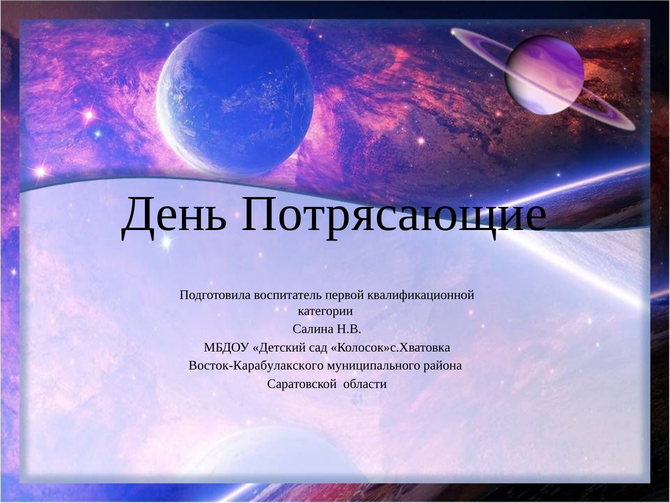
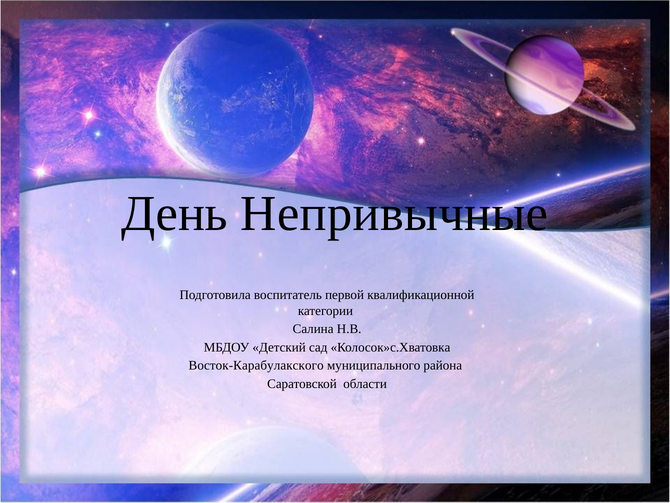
Потрясающие: Потрясающие -> Непривычные
